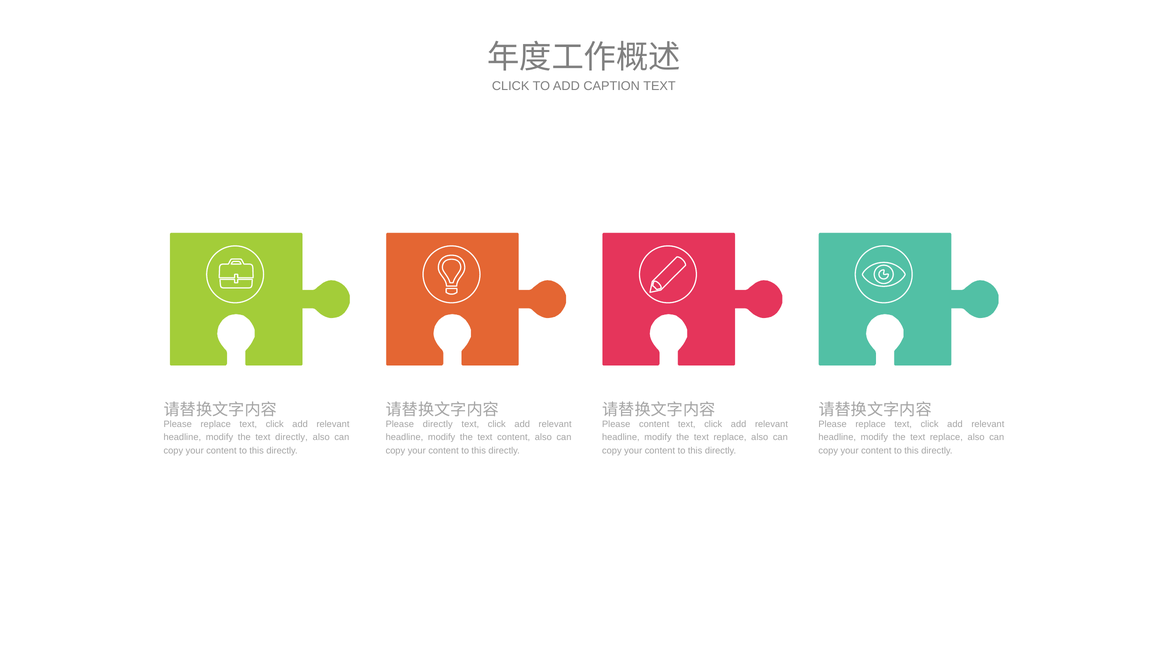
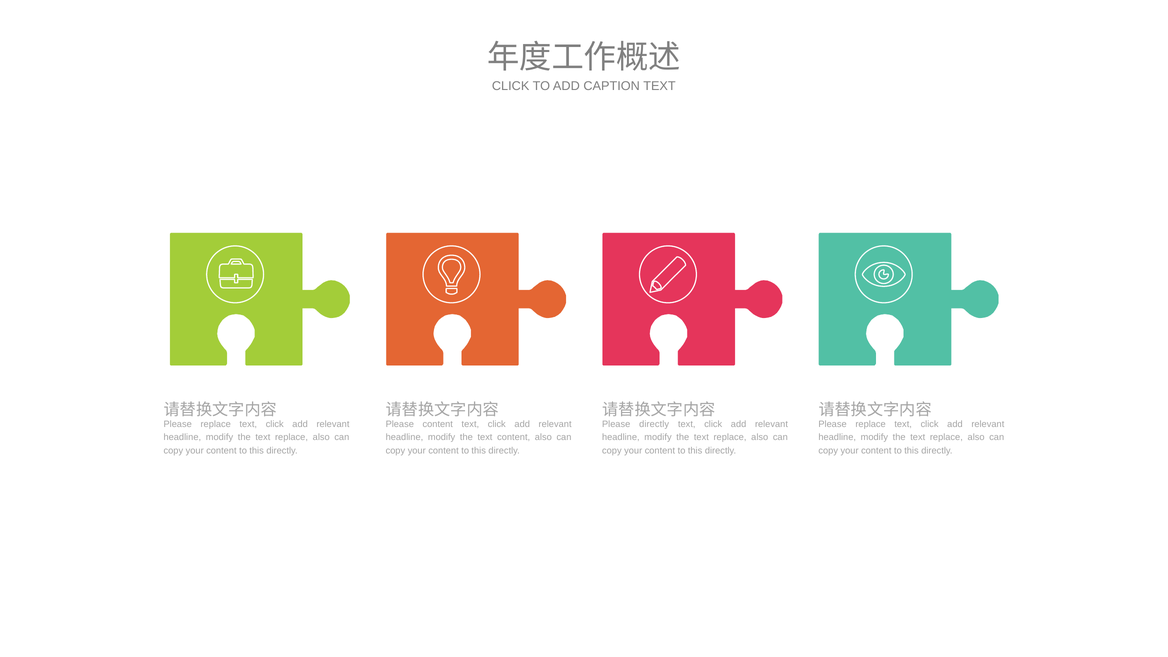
Please directly: directly -> content
Please content: content -> directly
directly at (291, 437): directly -> replace
